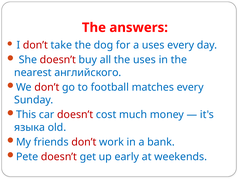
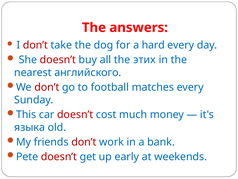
a uses: uses -> hard
the uses: uses -> этих
